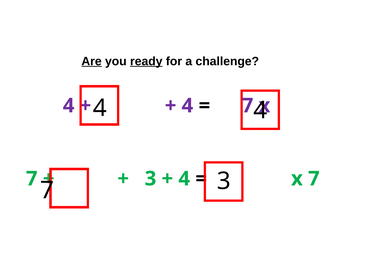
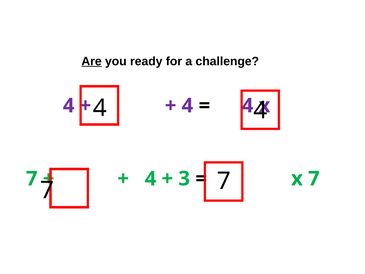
ready underline: present -> none
7 at (248, 106): 7 -> 4
3 at (151, 179): 3 -> 4
4 at (184, 179): 4 -> 3
3 at (224, 181): 3 -> 7
